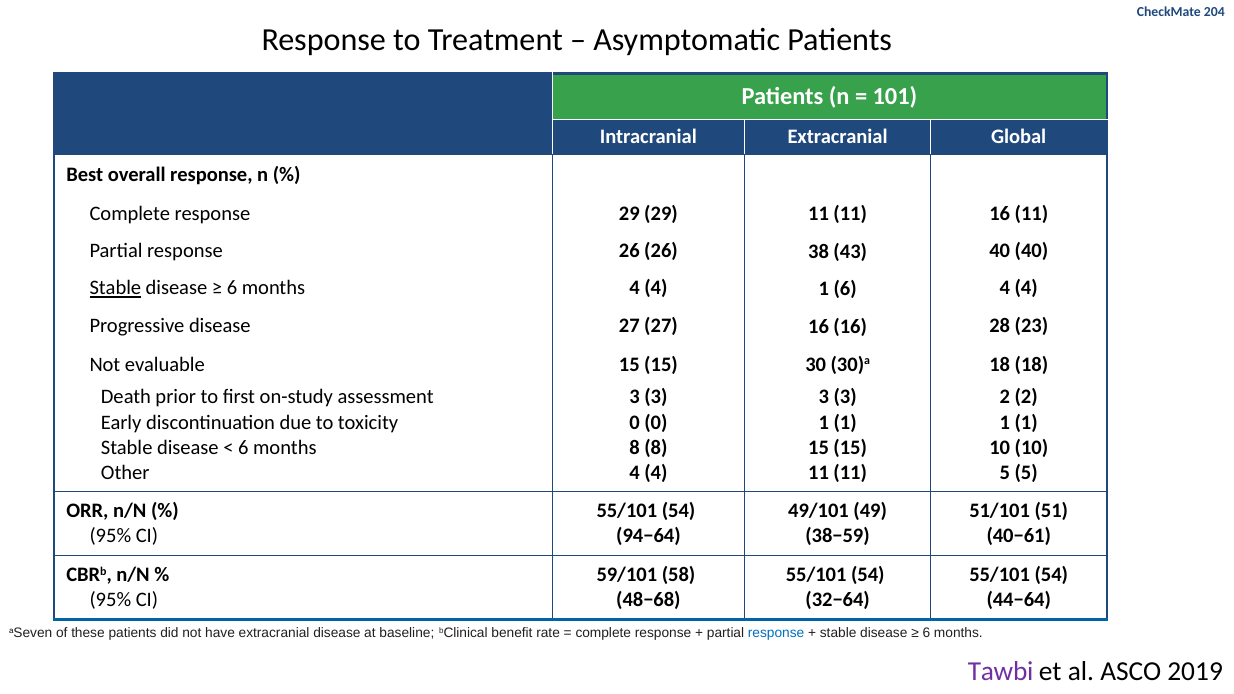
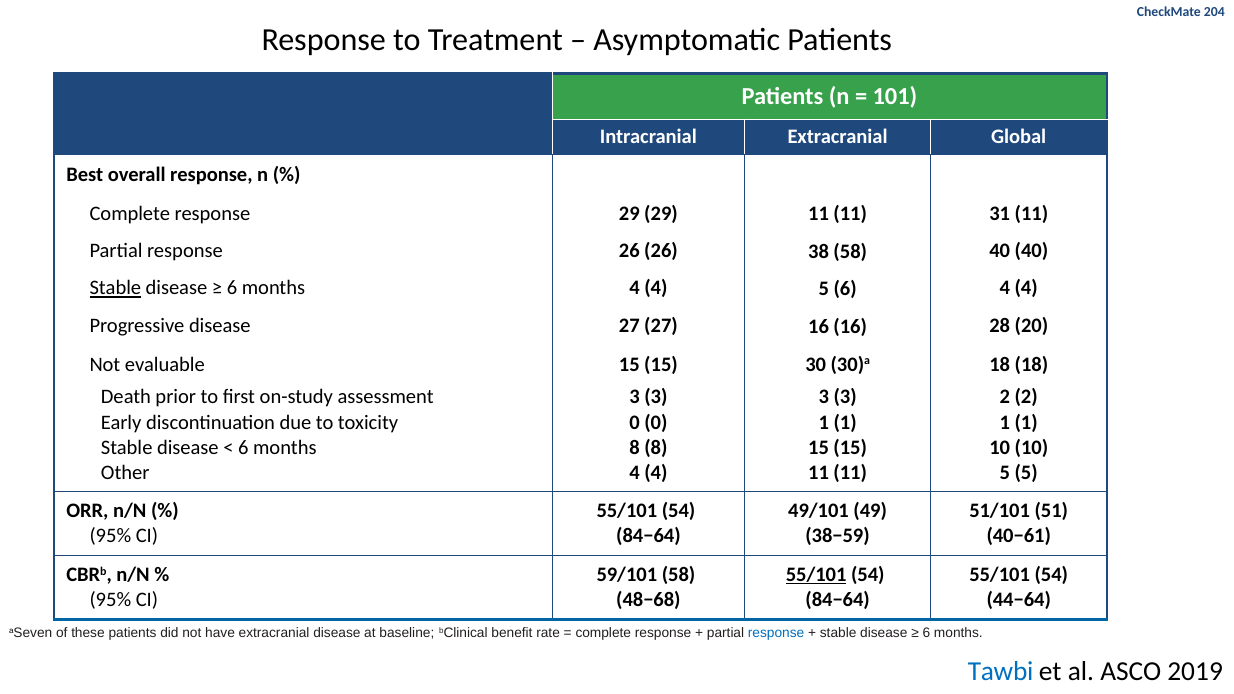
11 16: 16 -> 31
38 43: 43 -> 58
4 1: 1 -> 5
23: 23 -> 20
94−64 at (648, 536): 94−64 -> 84−64
55/101 at (816, 575) underline: none -> present
32−64 at (838, 600): 32−64 -> 84−64
Tawbi colour: purple -> blue
